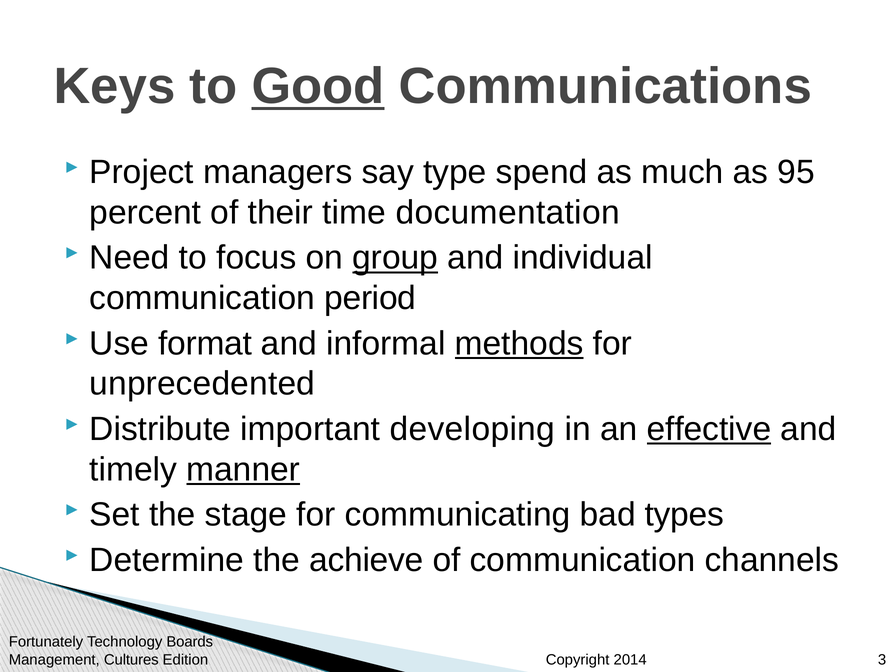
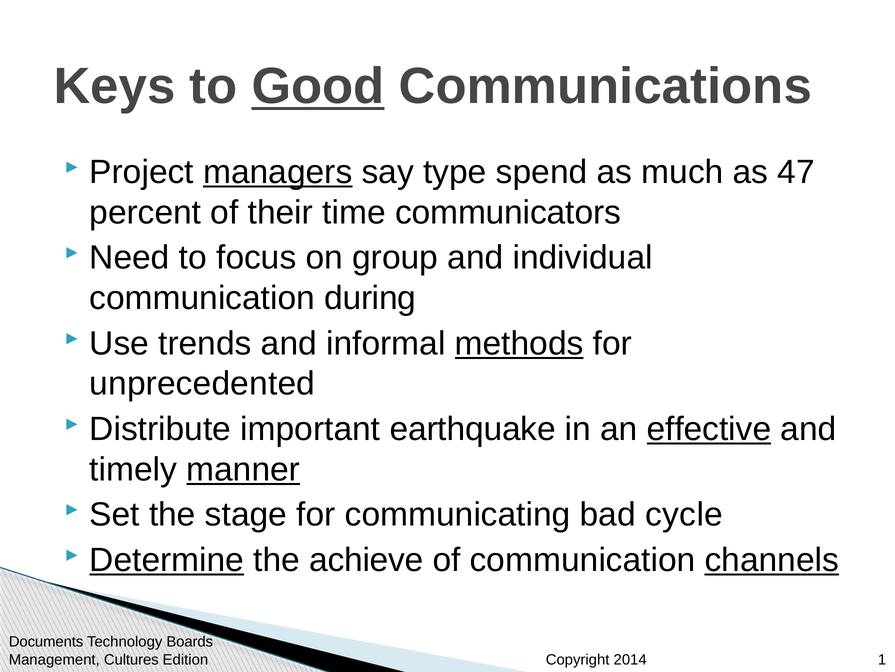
managers underline: none -> present
95: 95 -> 47
documentation: documentation -> communicators
group underline: present -> none
period: period -> during
format: format -> trends
developing: developing -> earthquake
types: types -> cycle
Determine underline: none -> present
channels underline: none -> present
Fortunately: Fortunately -> Documents
3: 3 -> 1
